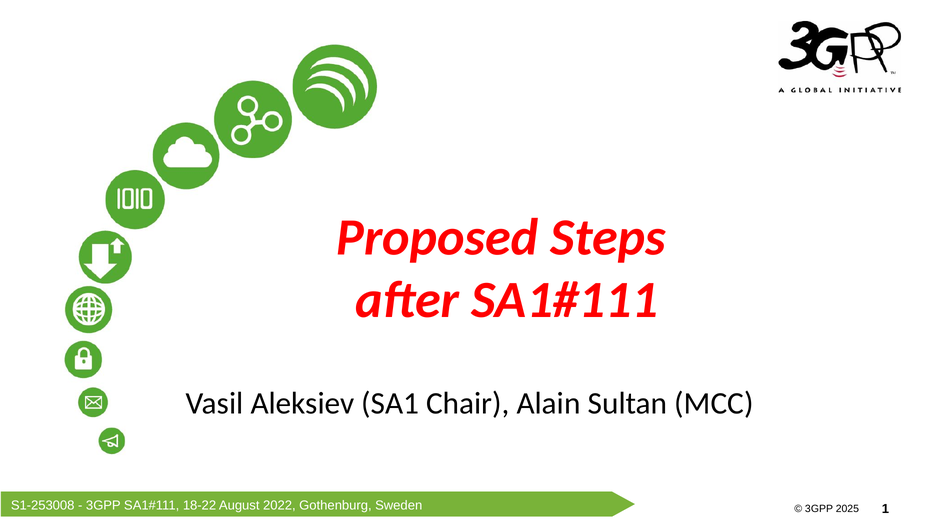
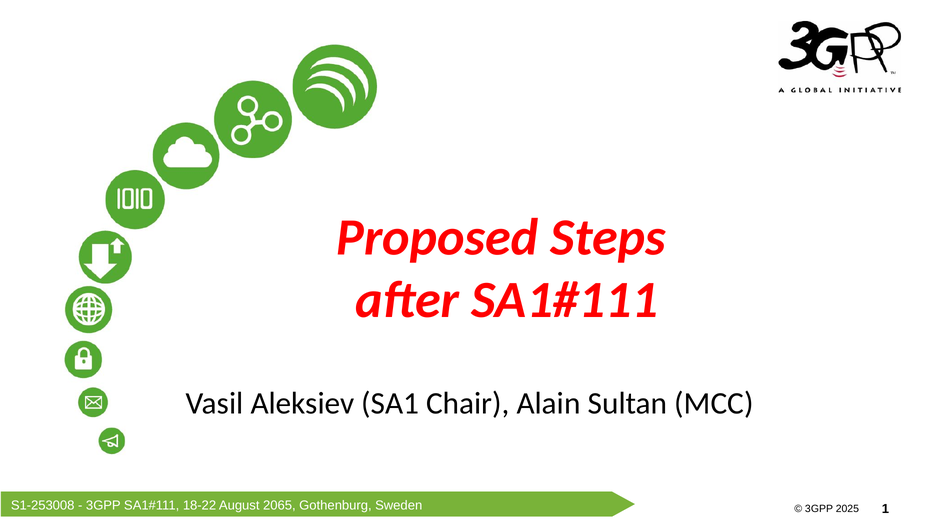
2022: 2022 -> 2065
